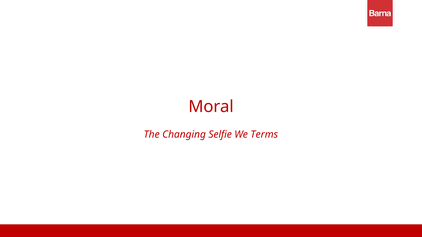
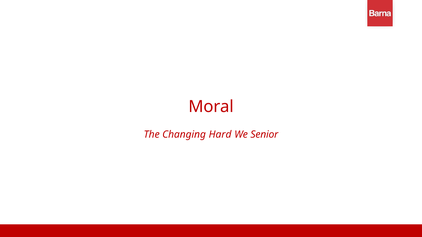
Selfie: Selfie -> Hard
Terms: Terms -> Senior
